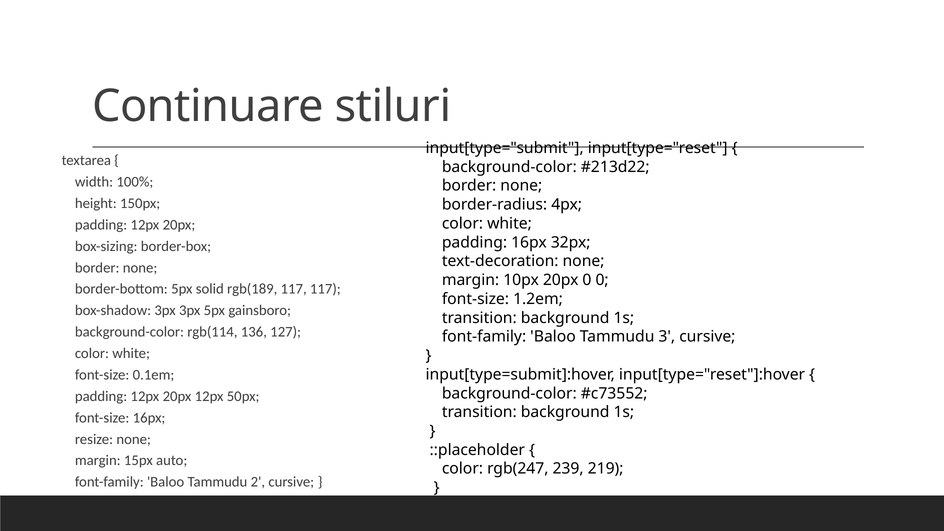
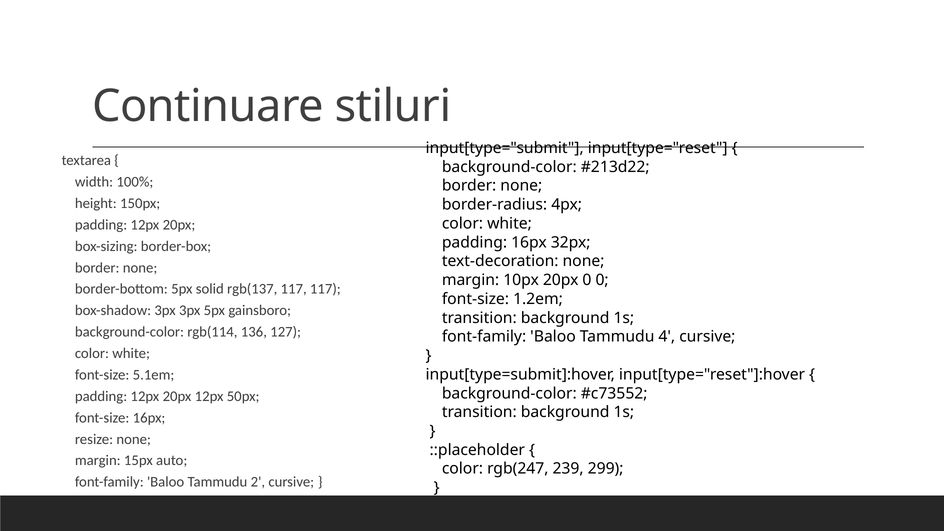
rgb(189: rgb(189 -> rgb(137
3: 3 -> 4
0.1em: 0.1em -> 5.1em
219: 219 -> 299
